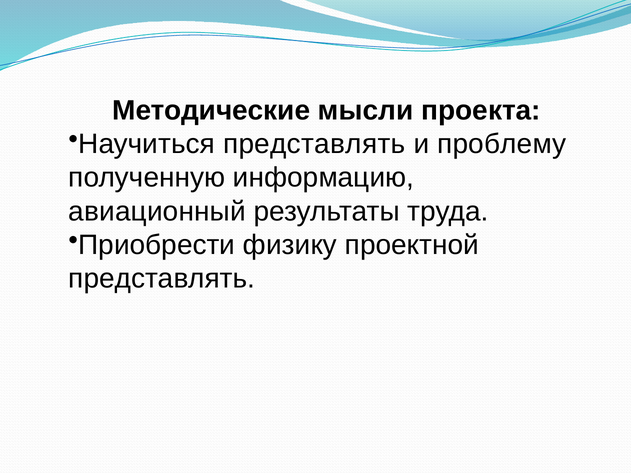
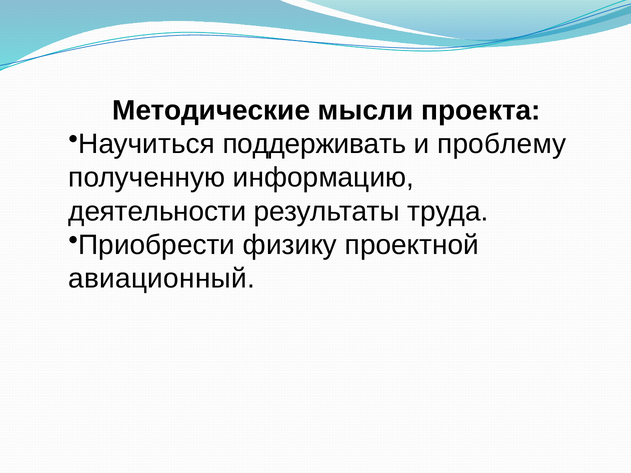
Научиться представлять: представлять -> поддерживать
авиационный: авиационный -> деятельности
представлять at (162, 279): представлять -> авиационный
